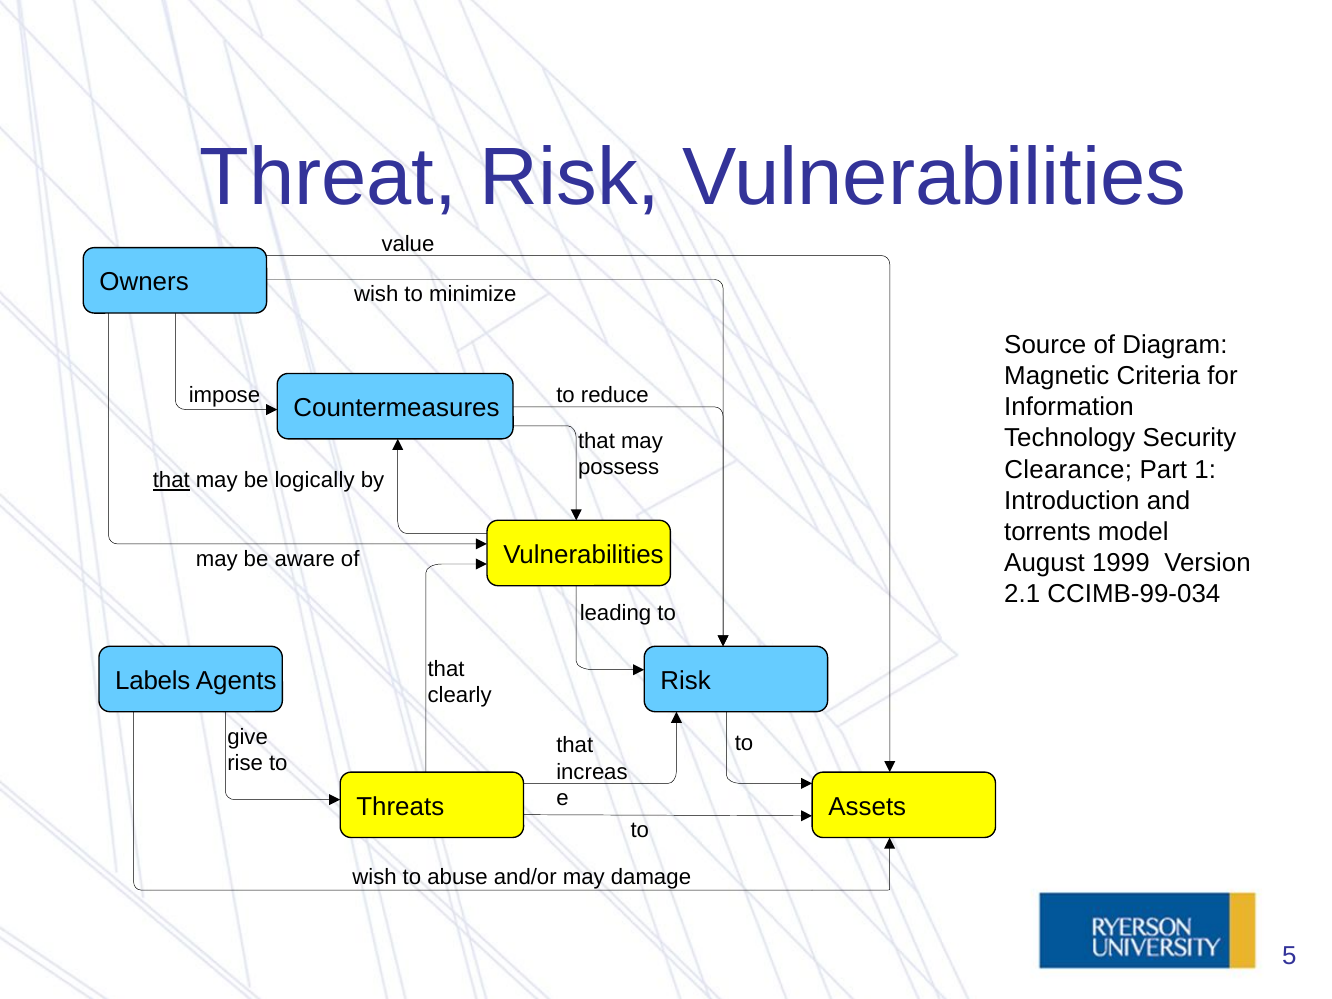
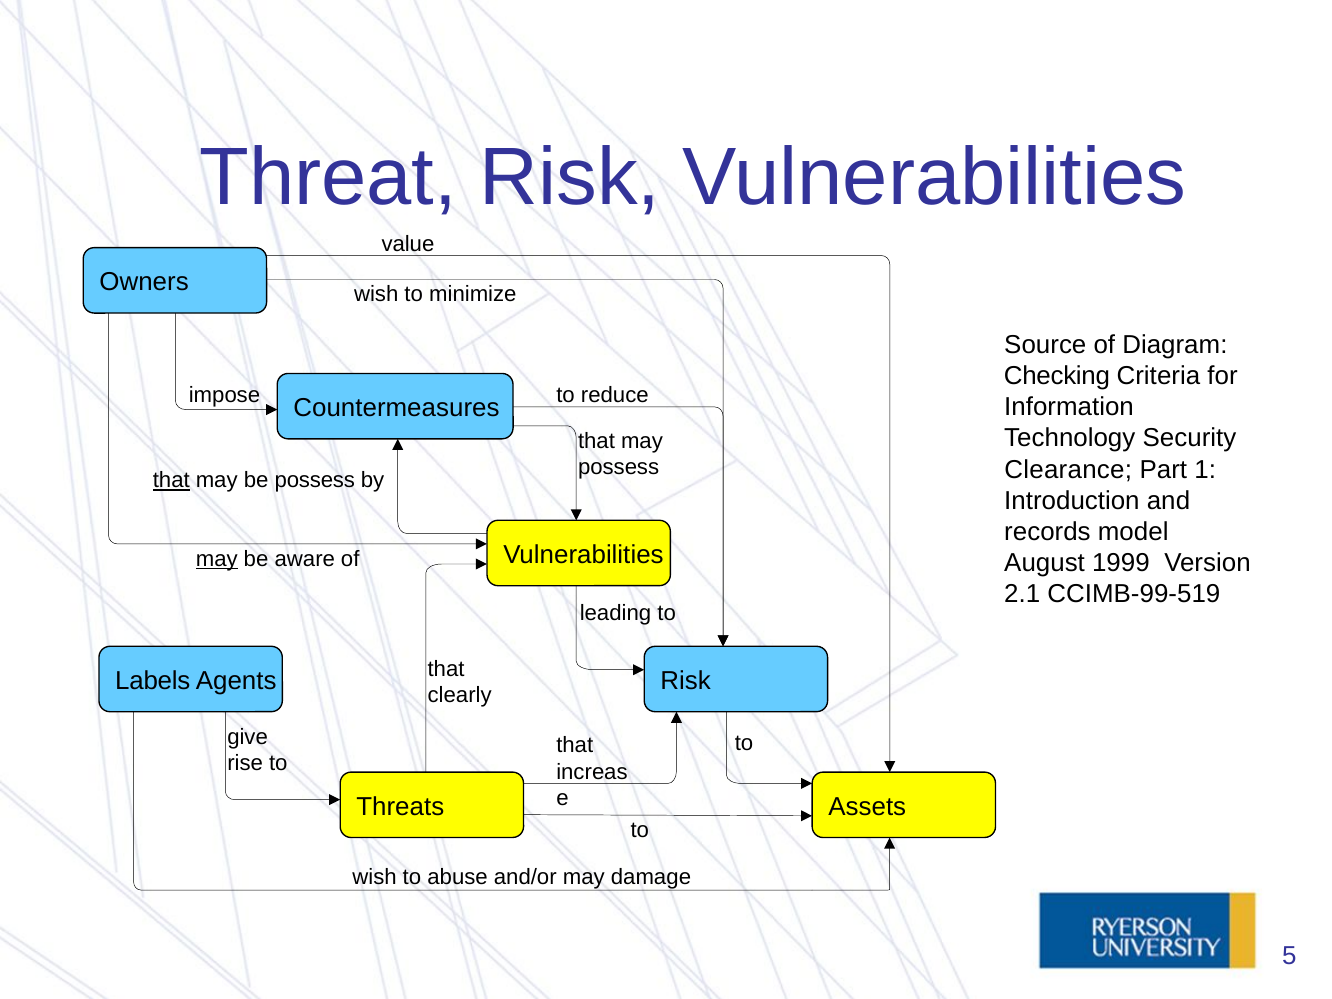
Magnetic: Magnetic -> Checking
be logically: logically -> possess
torrents: torrents -> records
may at (217, 559) underline: none -> present
CCIMB-99-034: CCIMB-99-034 -> CCIMB-99-519
